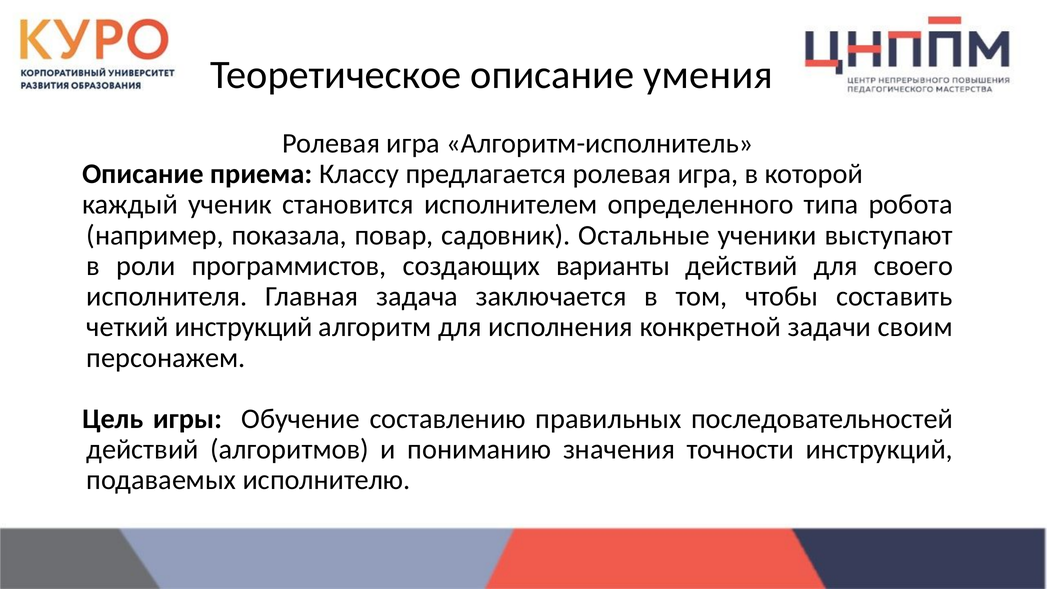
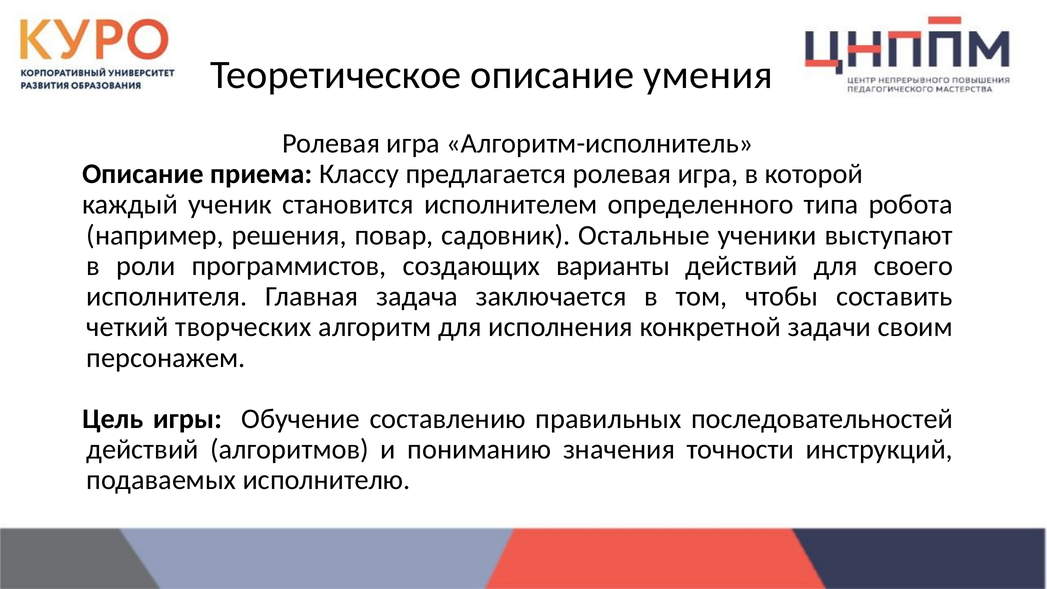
показала: показала -> решения
четкий инструкций: инструкций -> творческих
